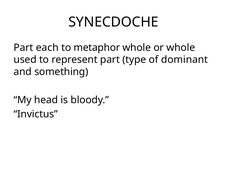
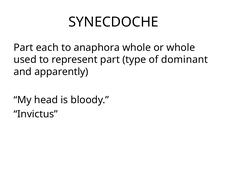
metaphor: metaphor -> anaphora
something: something -> apparently
